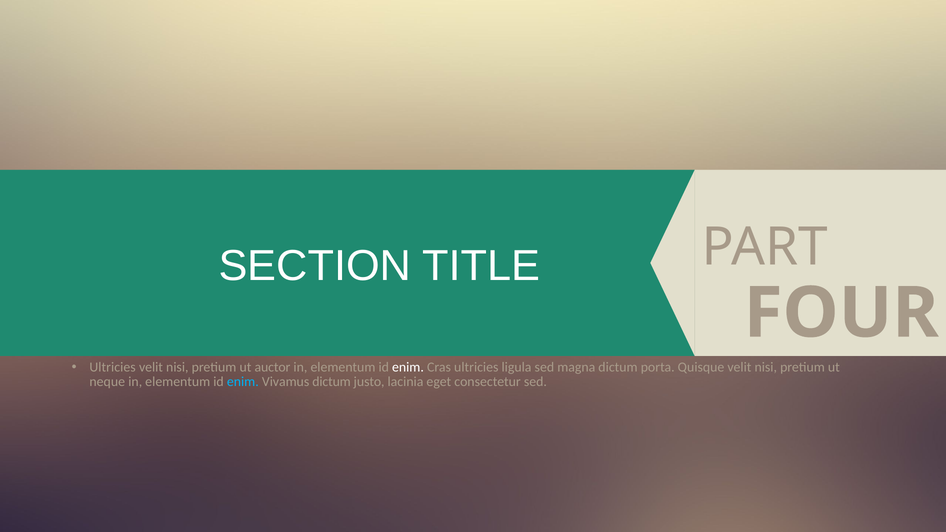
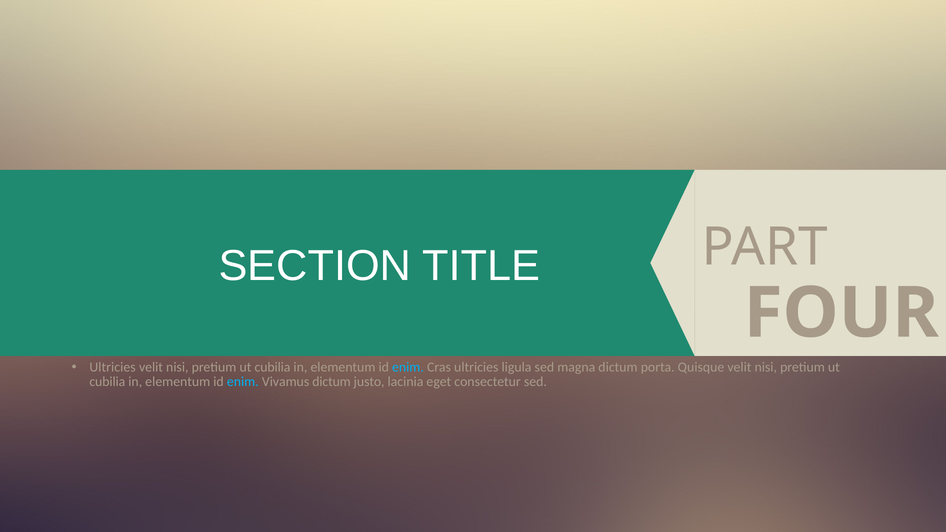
auctor at (272, 367): auctor -> cubilia
enim at (408, 367) colour: white -> light blue
neque at (107, 382): neque -> cubilia
